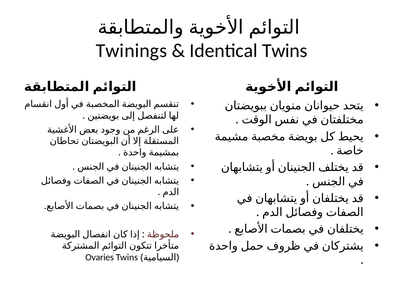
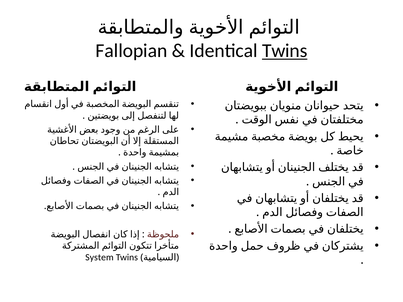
Twinings: Twinings -> Fallopian
Twins at (285, 51) underline: none -> present
Ovaries: Ovaries -> System
